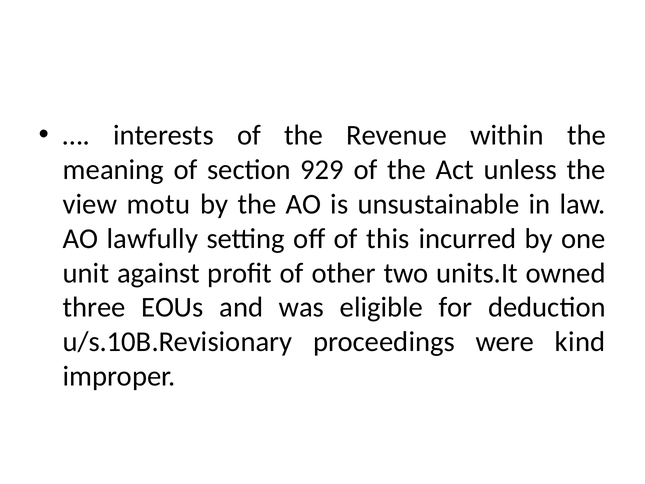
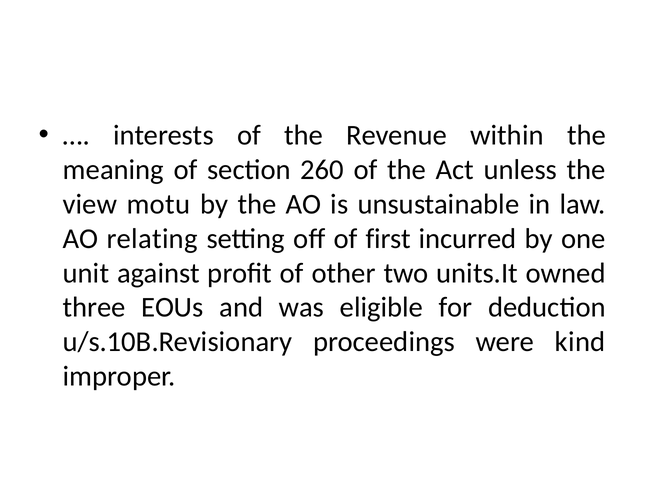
929: 929 -> 260
lawfully: lawfully -> relating
this: this -> first
